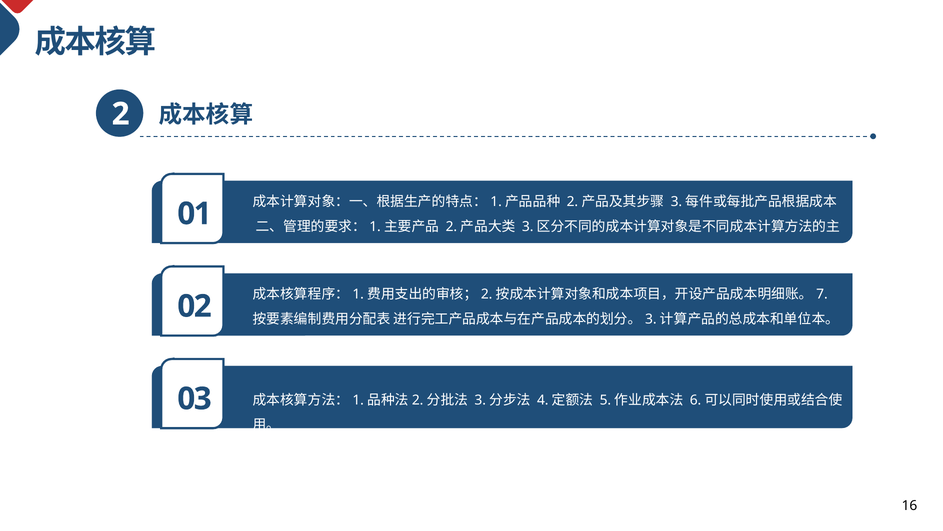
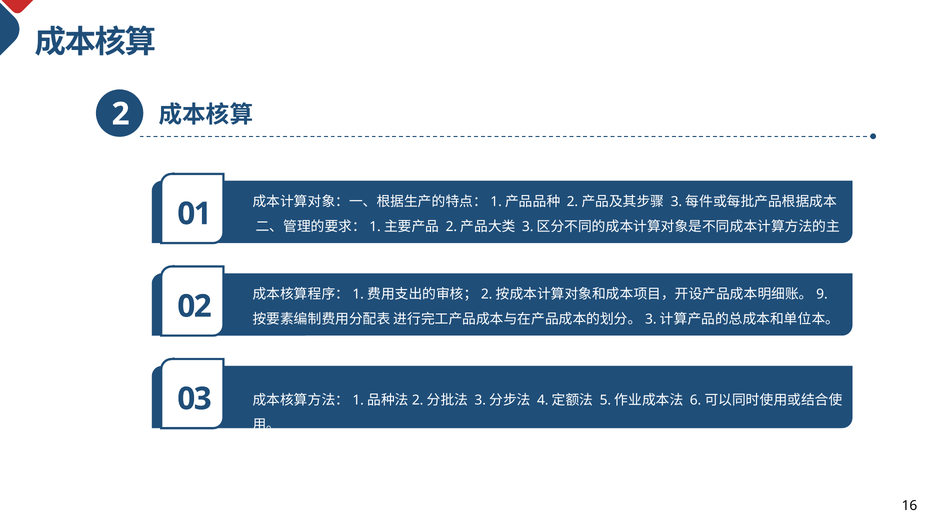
7: 7 -> 9
